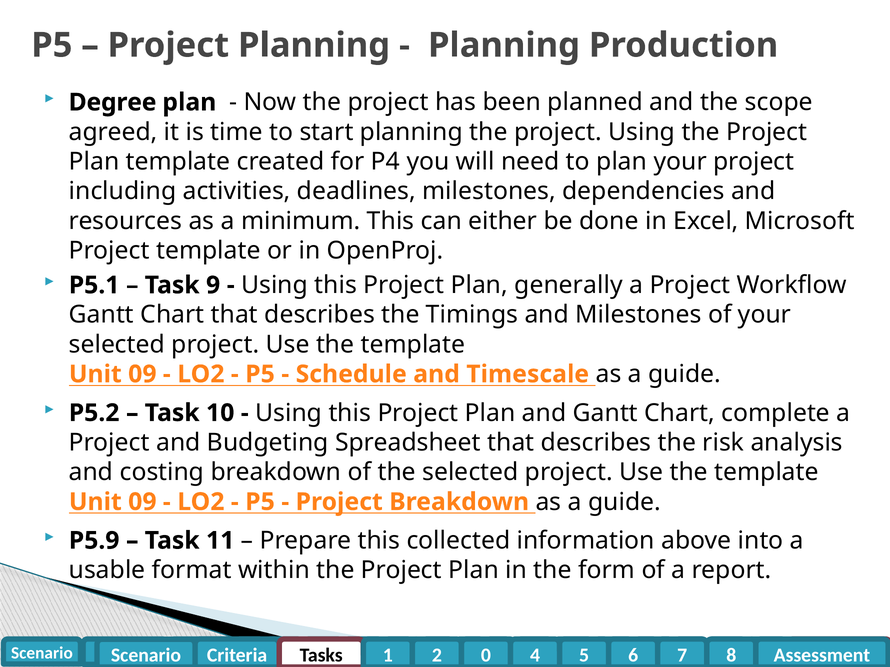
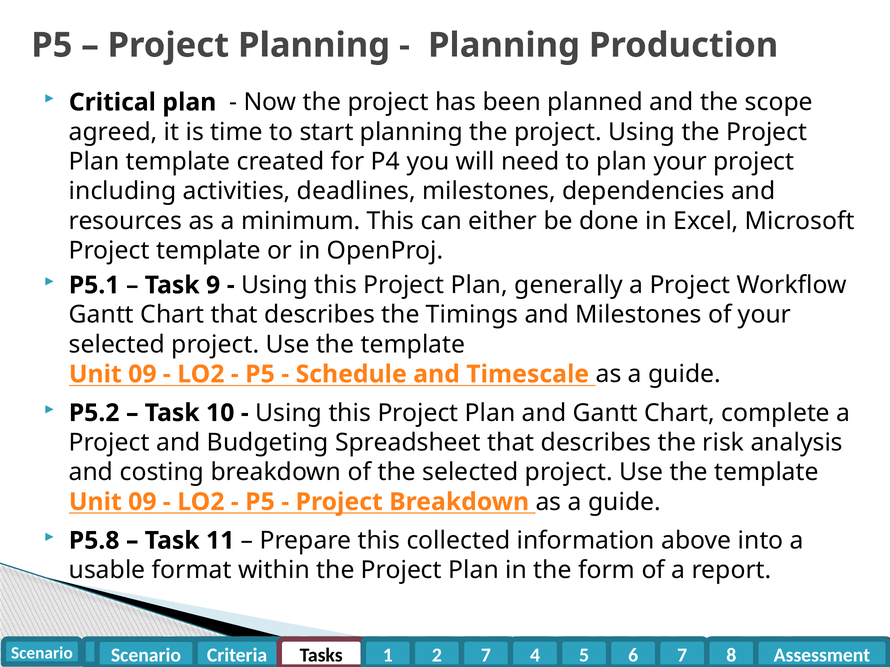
Degree: Degree -> Critical
P5.9: P5.9 -> P5.8
0 at (486, 656): 0 -> 7
